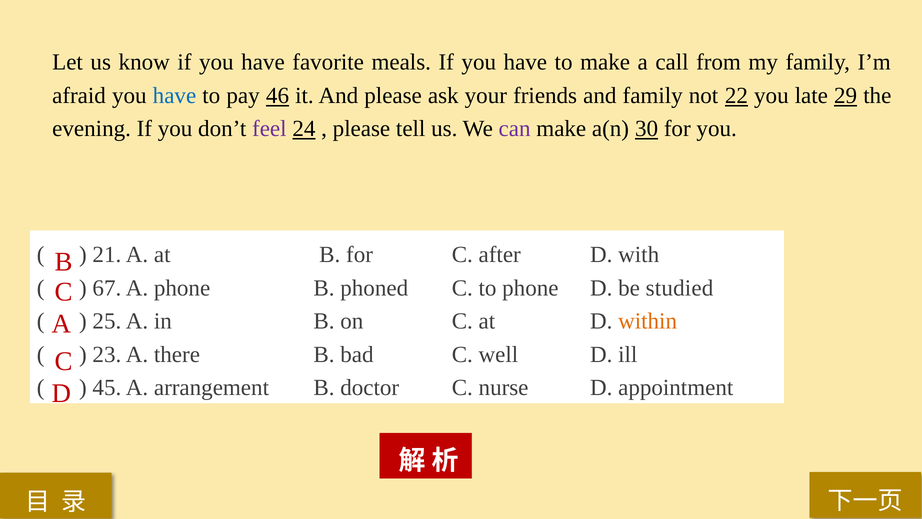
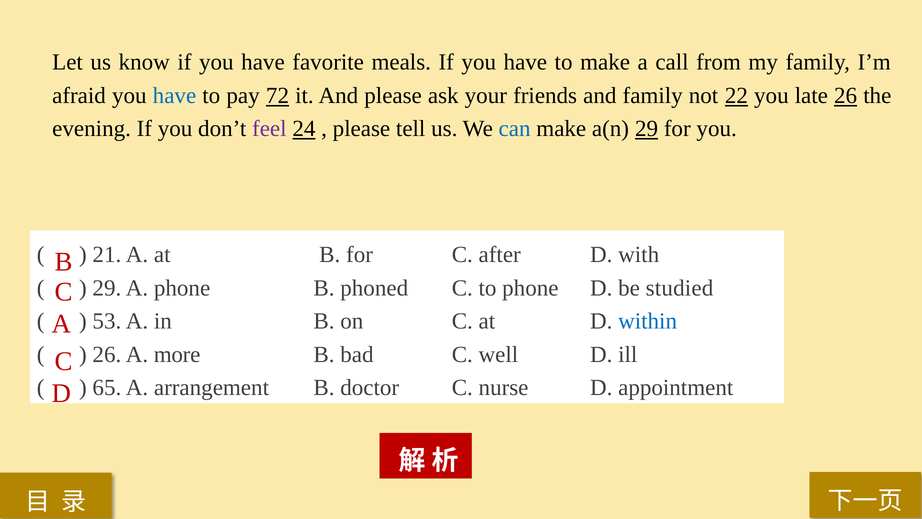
46: 46 -> 72
late 29: 29 -> 26
can colour: purple -> blue
a(n 30: 30 -> 29
67 at (107, 288): 67 -> 29
25: 25 -> 53
within colour: orange -> blue
23 at (107, 354): 23 -> 26
there: there -> more
45: 45 -> 65
